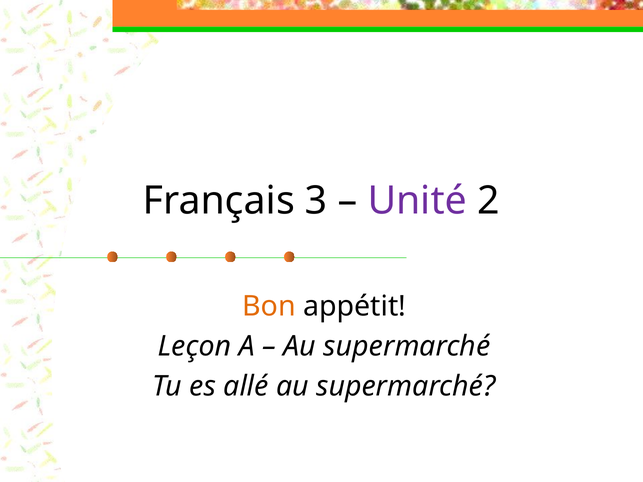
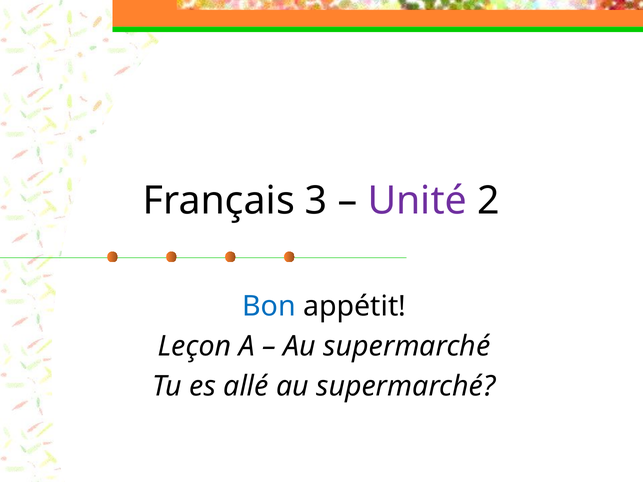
Bon colour: orange -> blue
